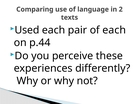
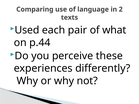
of each: each -> what
